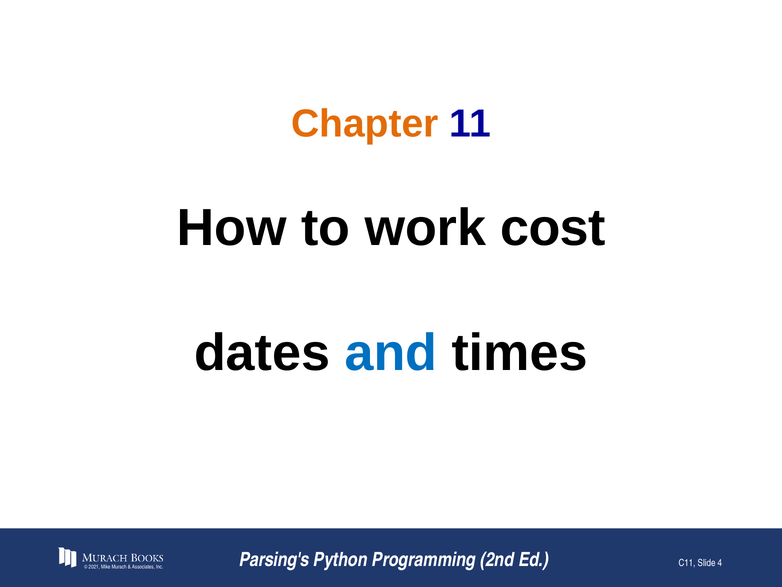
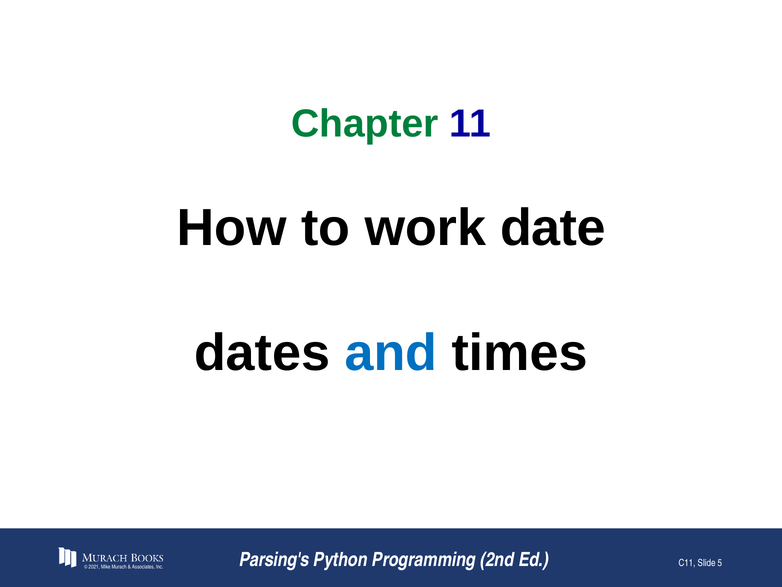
Chapter colour: orange -> green
cost: cost -> date
4: 4 -> 5
